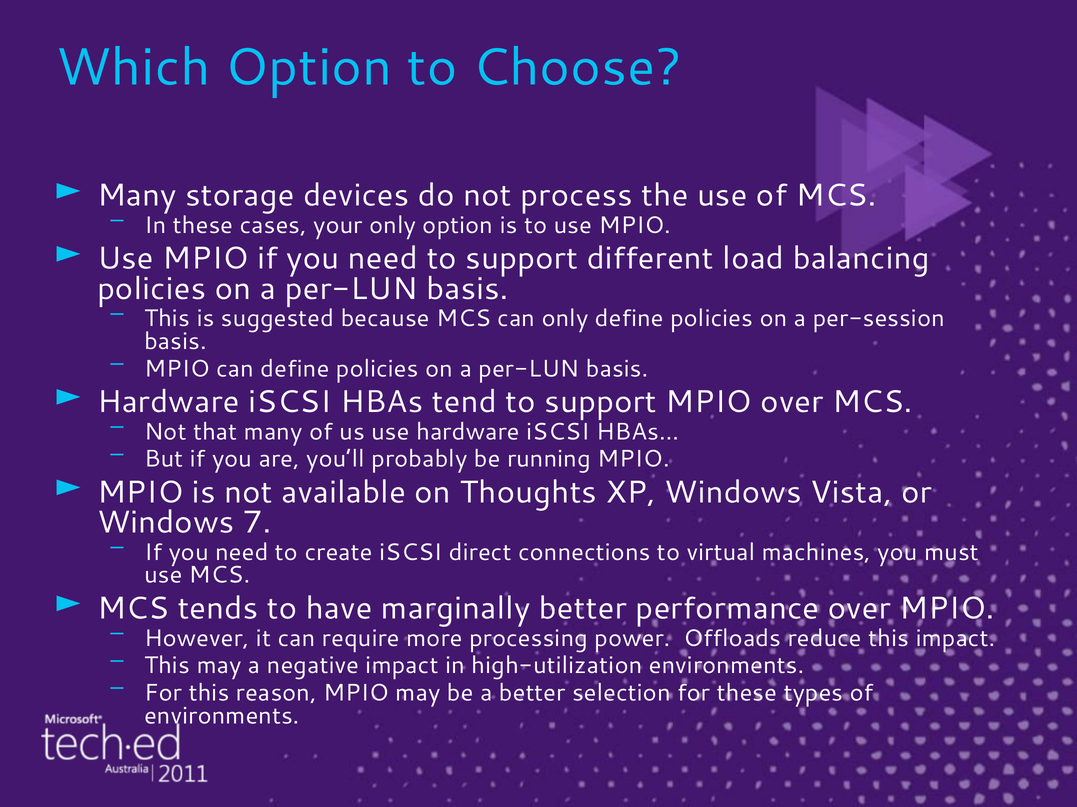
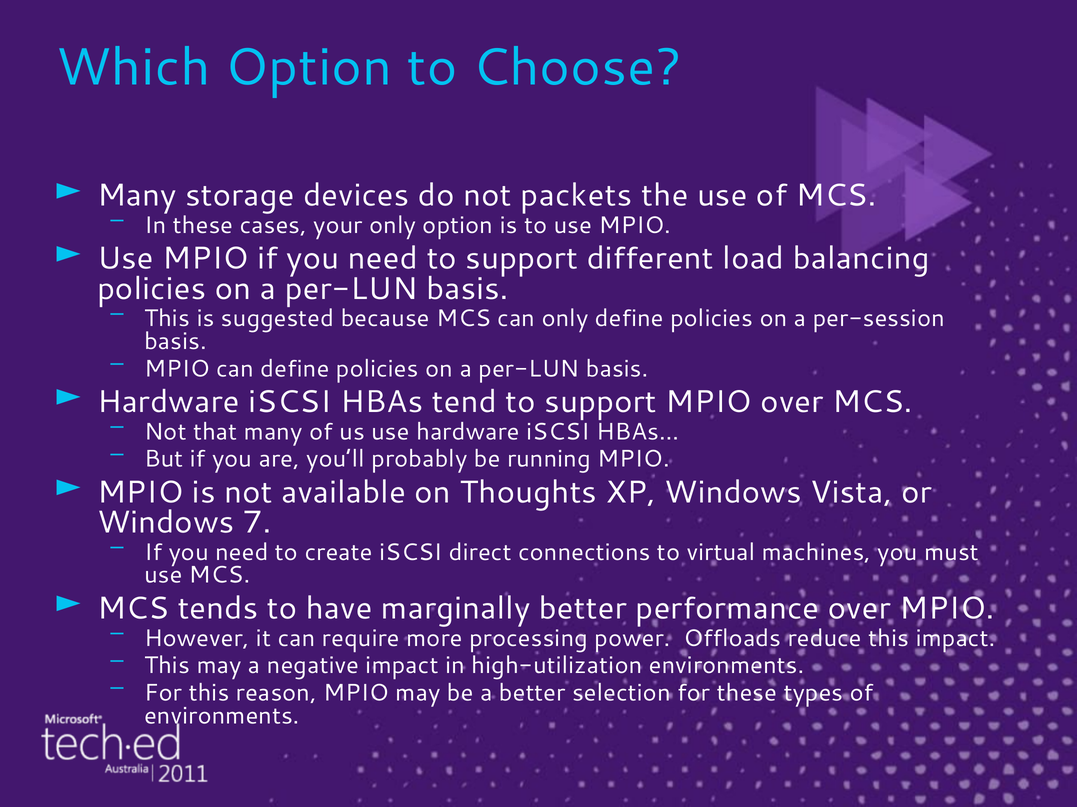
process: process -> packets
